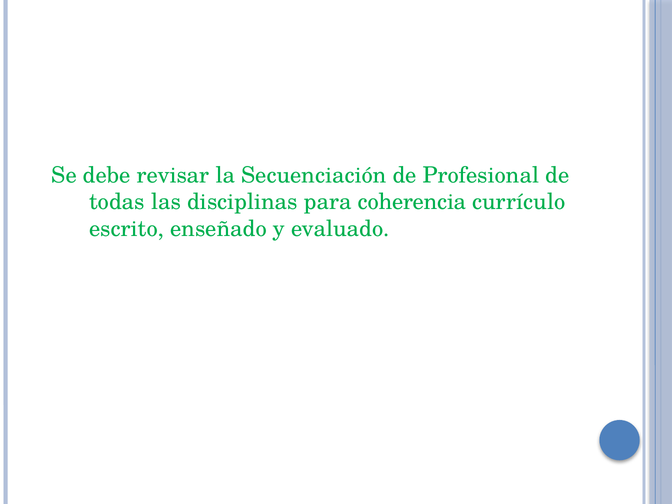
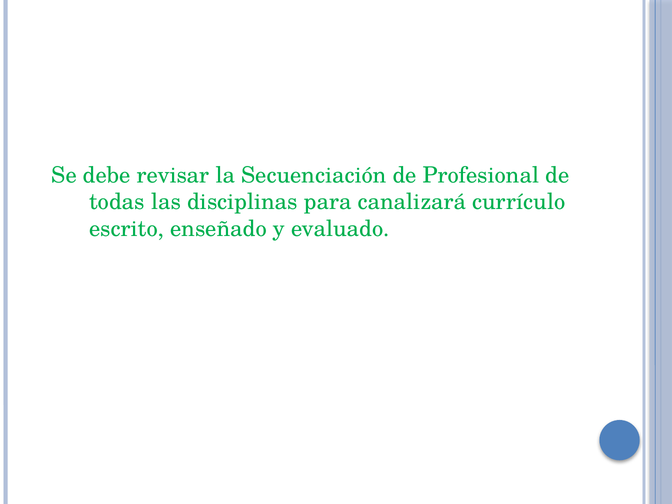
coherencia: coherencia -> canalizará
